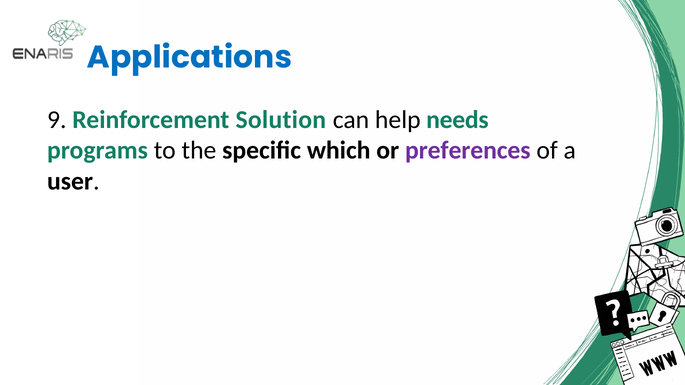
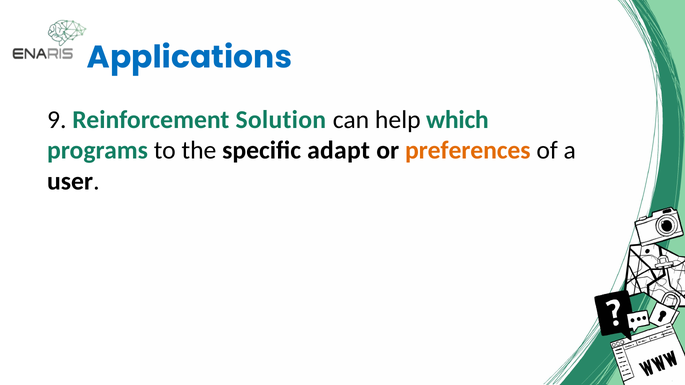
needs: needs -> which
which: which -> adapt
preferences colour: purple -> orange
